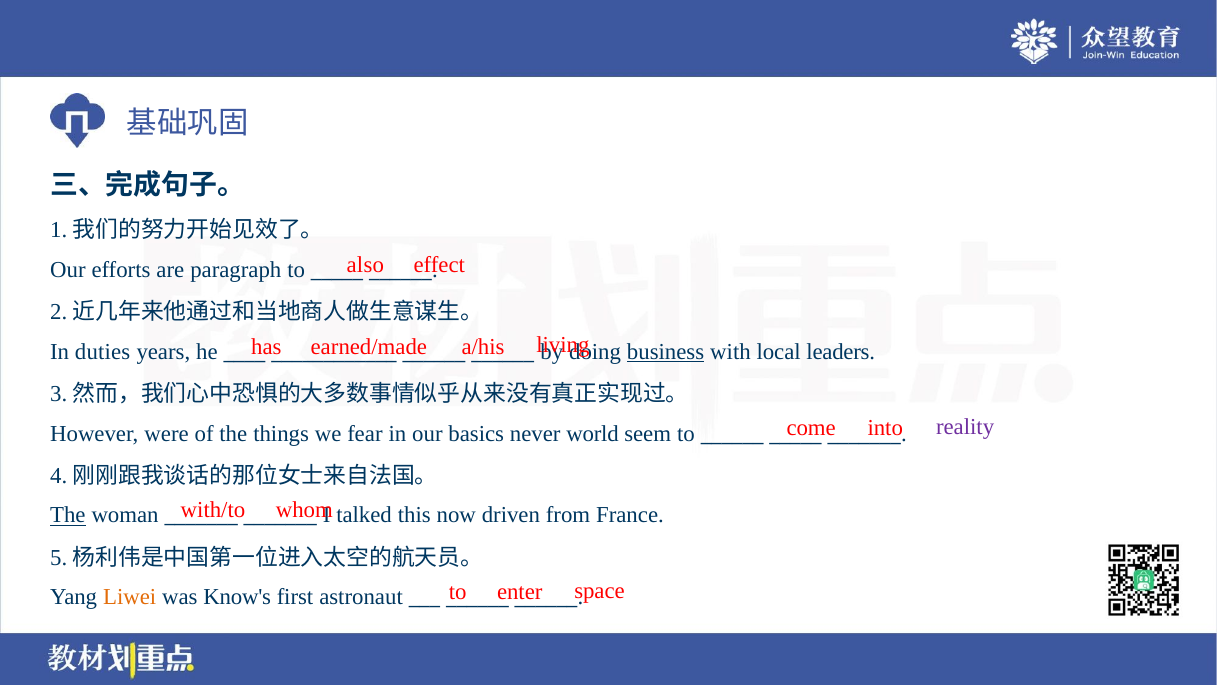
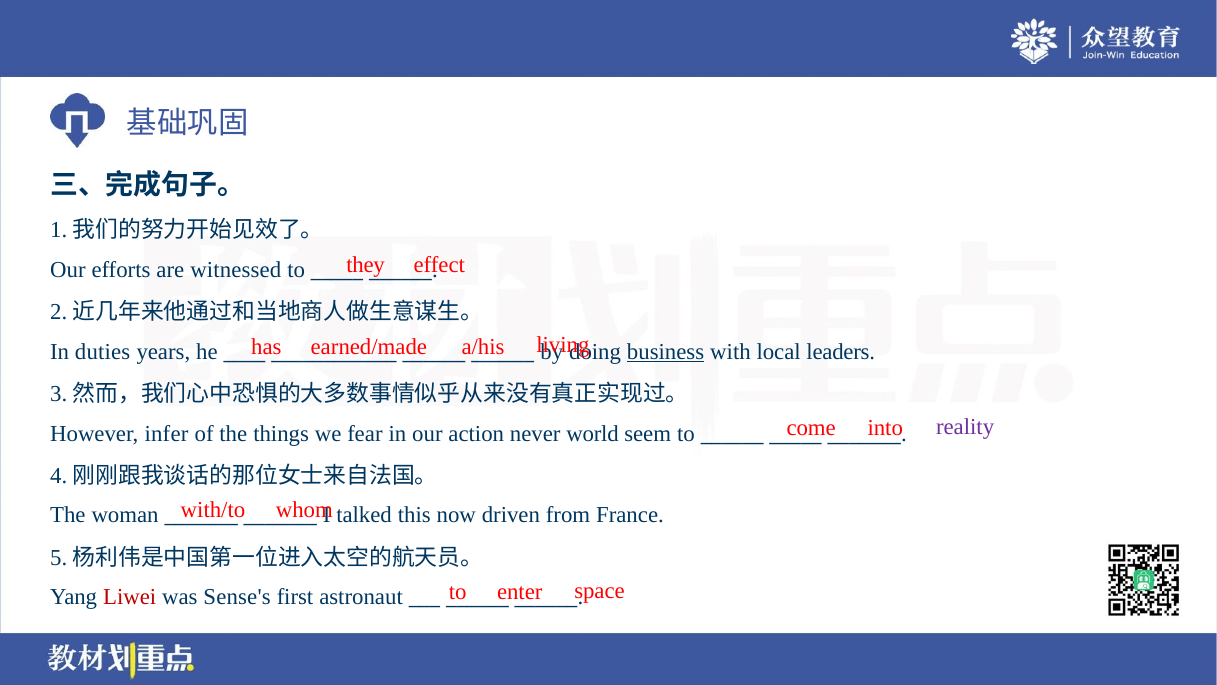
also: also -> they
paragraph: paragraph -> witnessed
were: were -> infer
basics: basics -> action
The at (68, 515) underline: present -> none
Liwei colour: orange -> red
Know's: Know's -> Sense's
